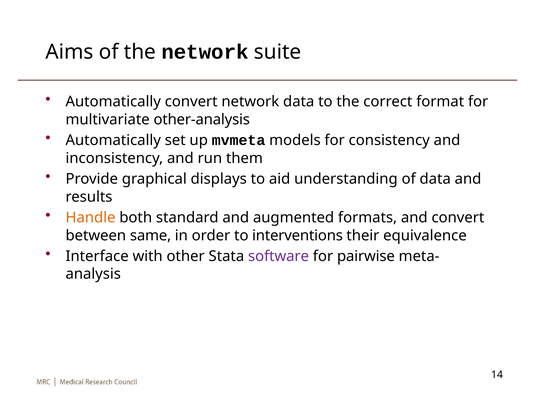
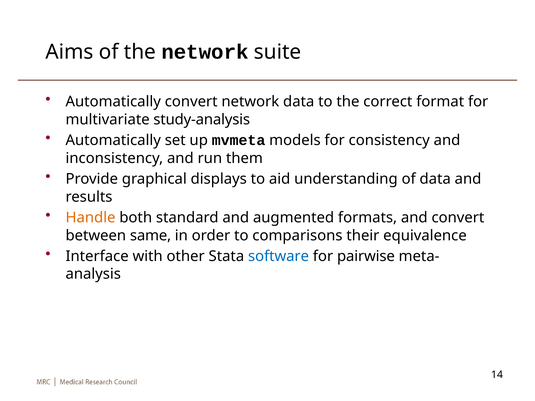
other-analysis: other-analysis -> study-analysis
interventions: interventions -> comparisons
software colour: purple -> blue
